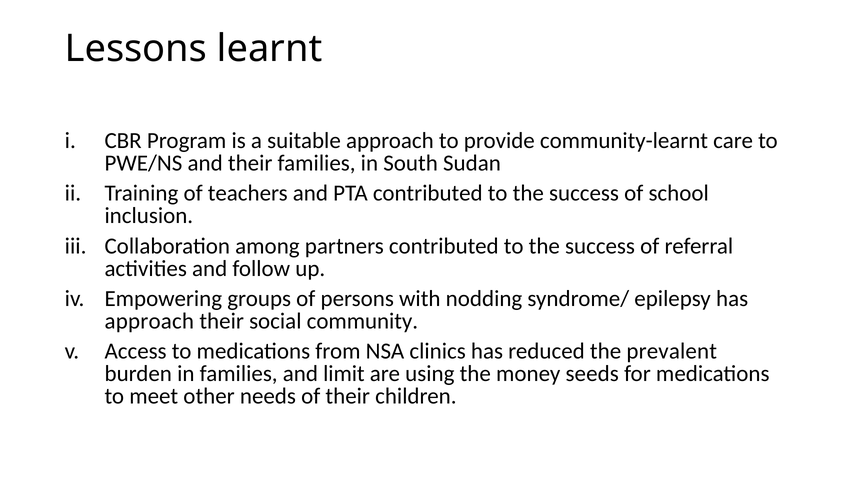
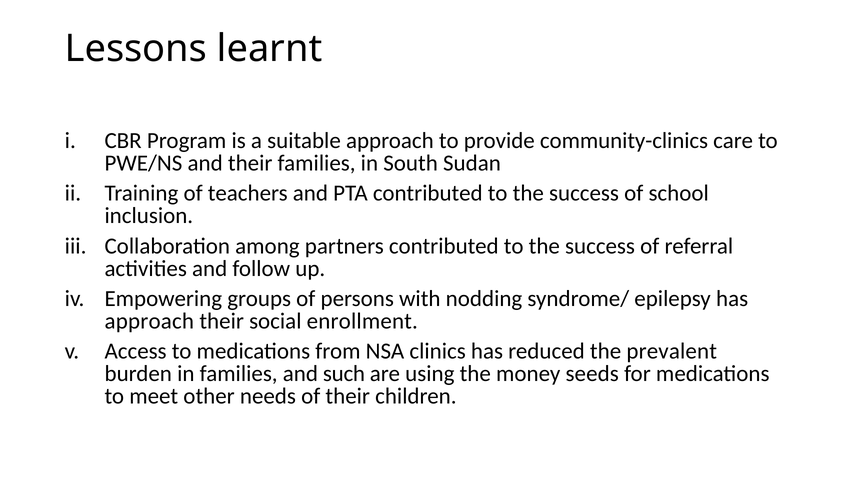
community-learnt: community-learnt -> community-clinics
community: community -> enrollment
limit: limit -> such
